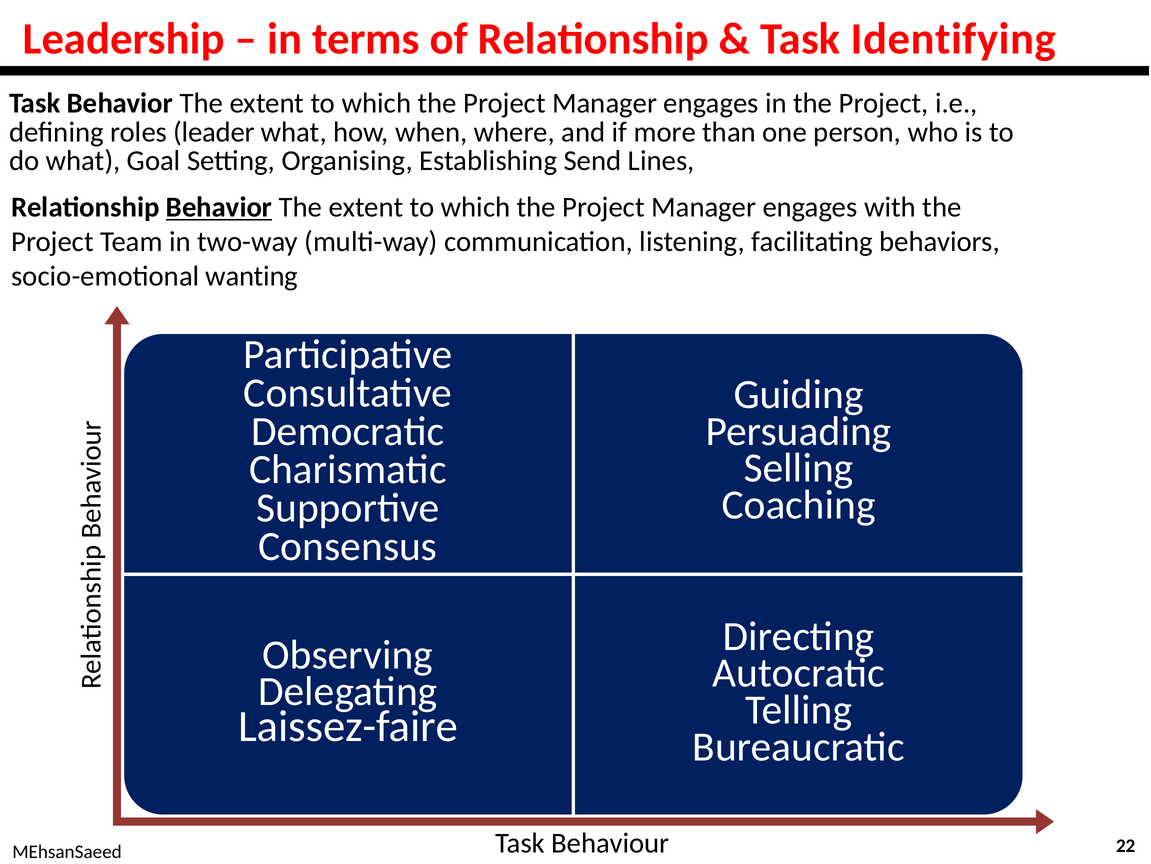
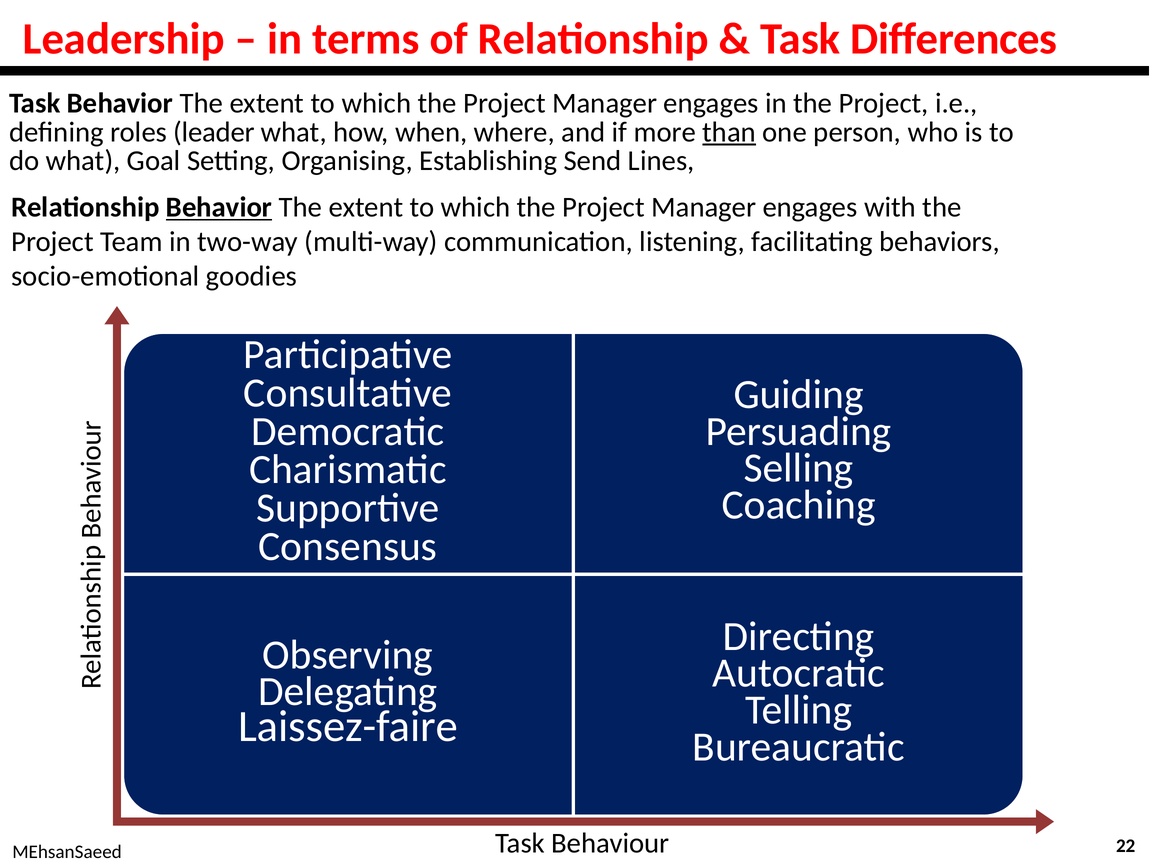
Identifying: Identifying -> Differences
than underline: none -> present
wanting: wanting -> goodies
